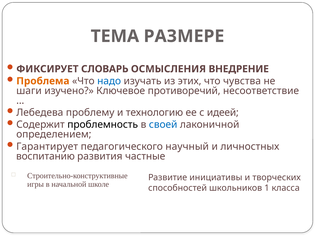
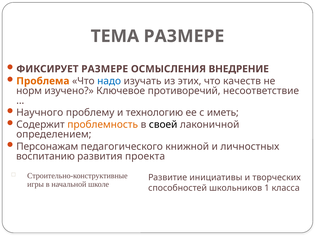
ФИКСИРУЕТ СЛОВАРЬ: СЛОВАРЬ -> РАЗМЕРЕ
чувства: чувства -> качеств
шаги: шаги -> норм
Лебедева: Лебедева -> Научного
идеей: идеей -> иметь
проблемность colour: black -> orange
своей colour: blue -> black
Гарантирует: Гарантирует -> Персонажам
научный: научный -> книжной
частные: частные -> проекта
